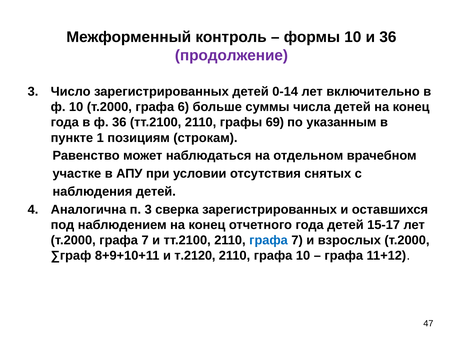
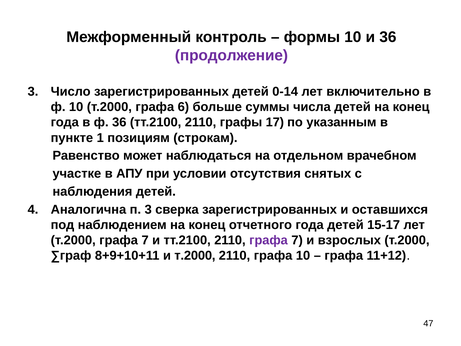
69: 69 -> 17
графа at (268, 240) colour: blue -> purple
и т.2120: т.2120 -> т.2000
